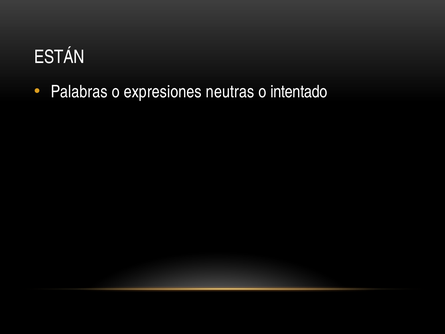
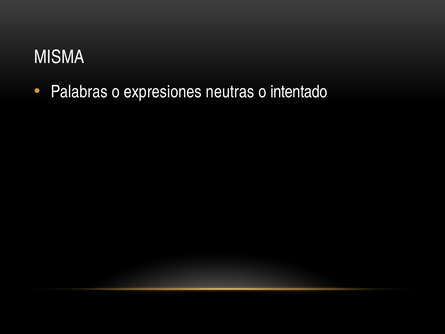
ESTÁN: ESTÁN -> MISMA
